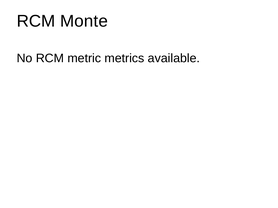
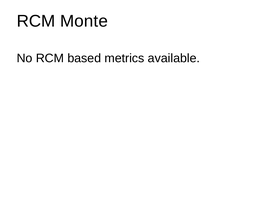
metric: metric -> based
